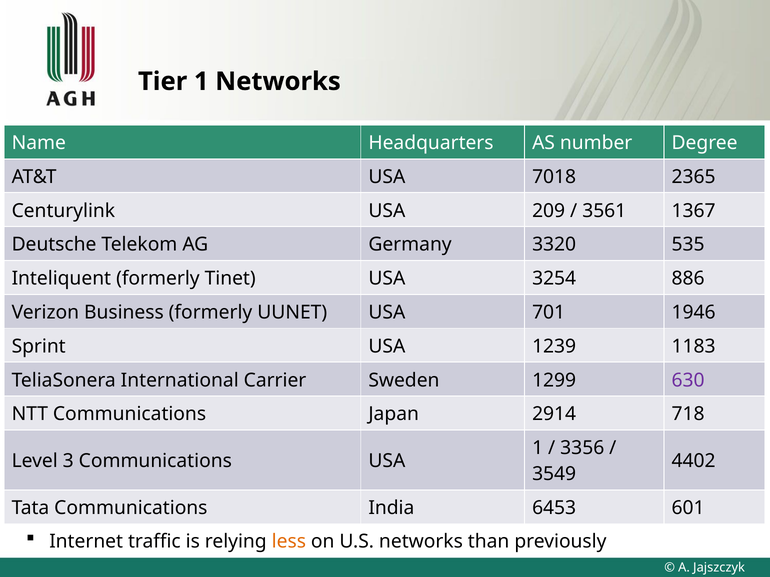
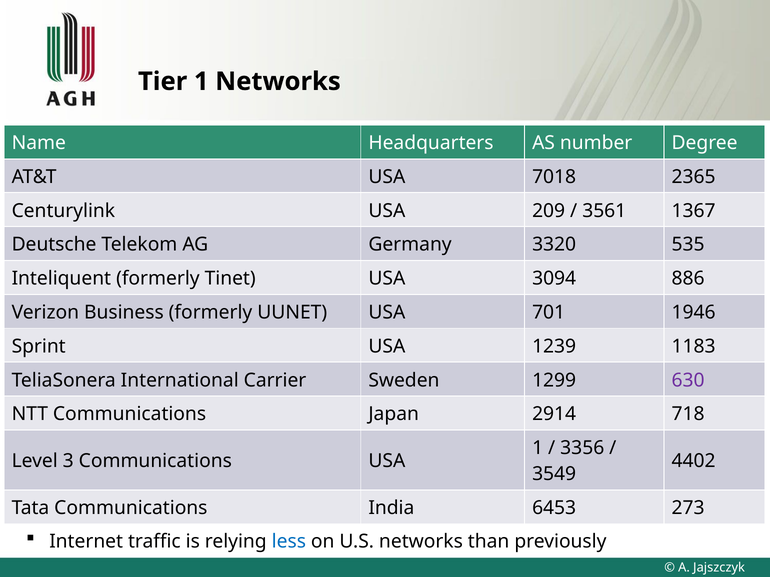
3254: 3254 -> 3094
601: 601 -> 273
less colour: orange -> blue
